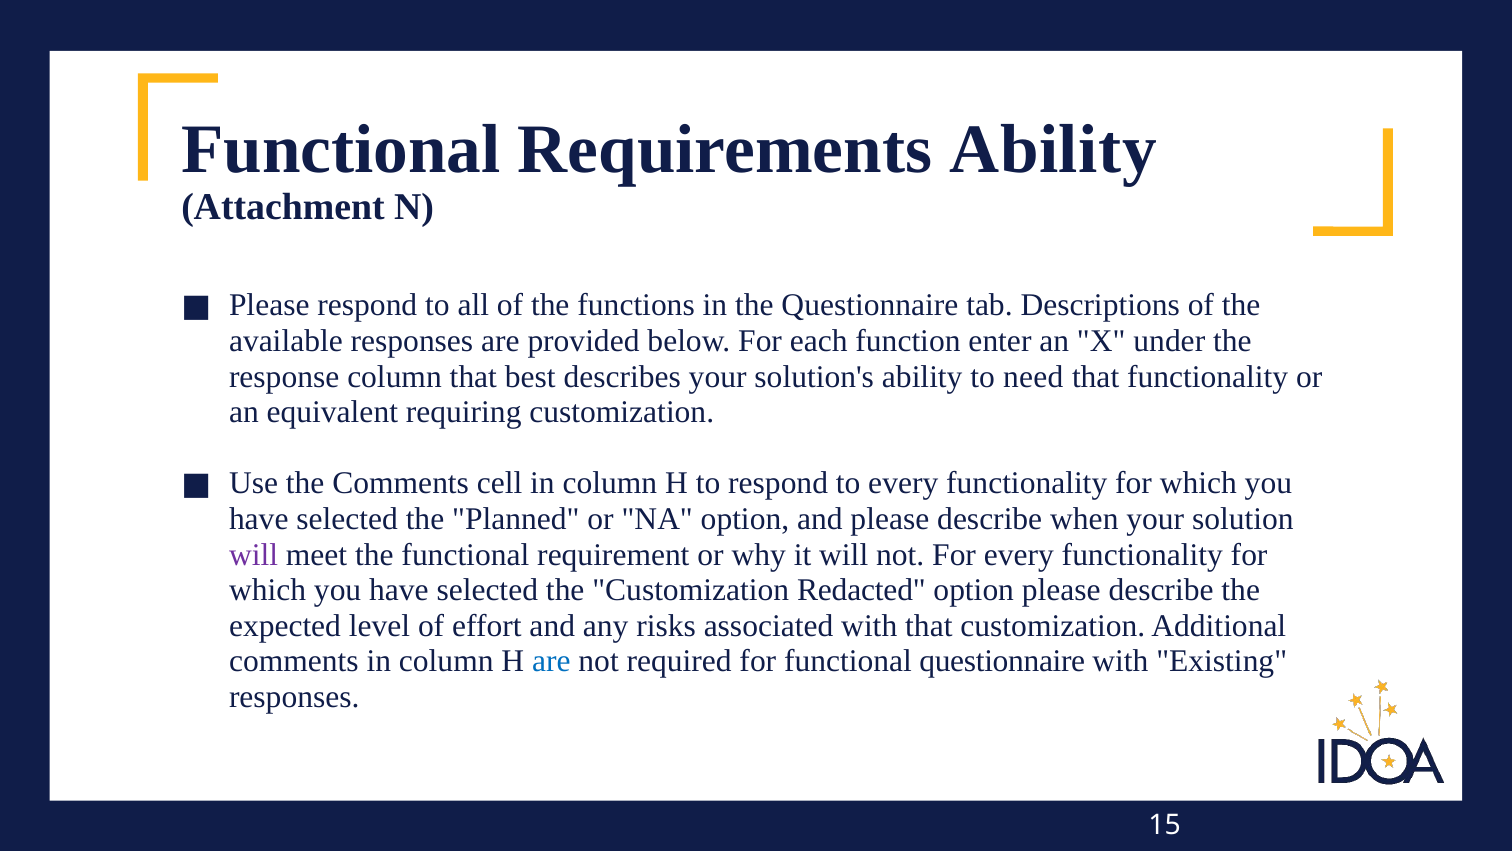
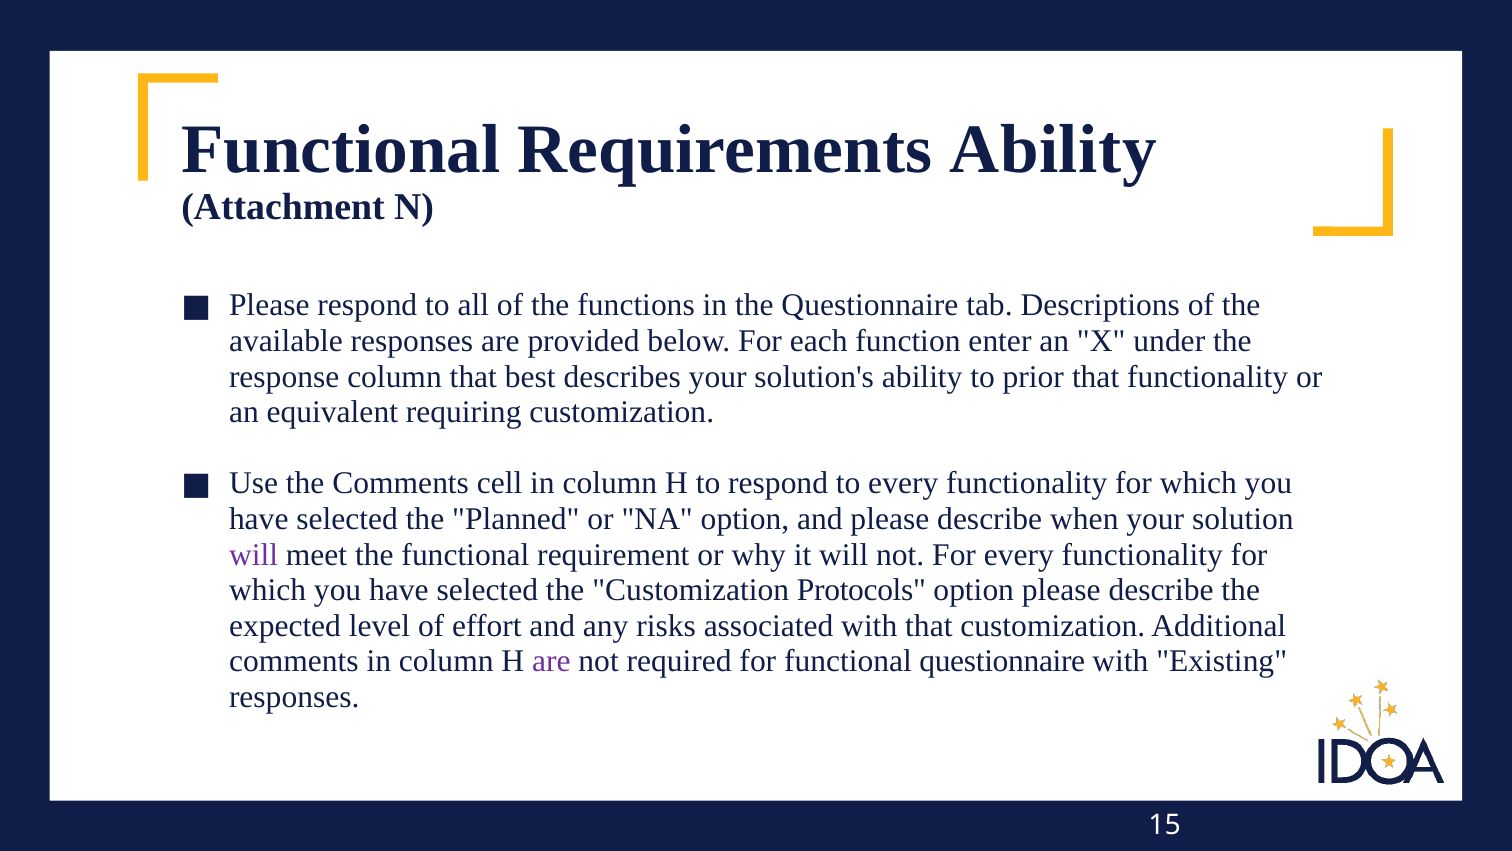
need: need -> prior
Redacted: Redacted -> Protocols
are at (551, 661) colour: blue -> purple
